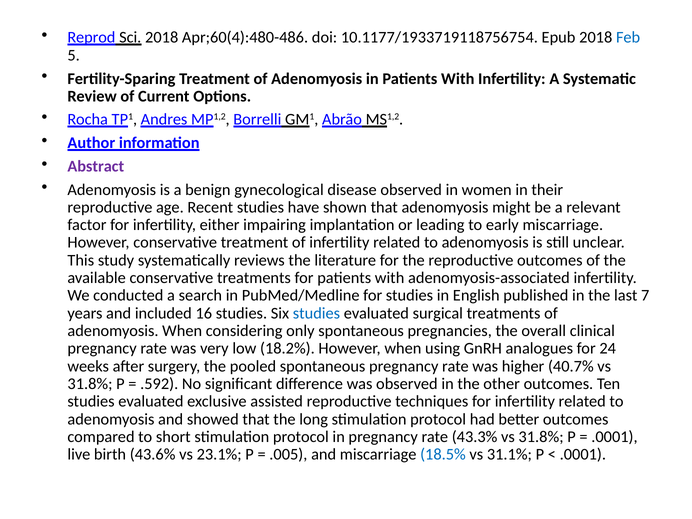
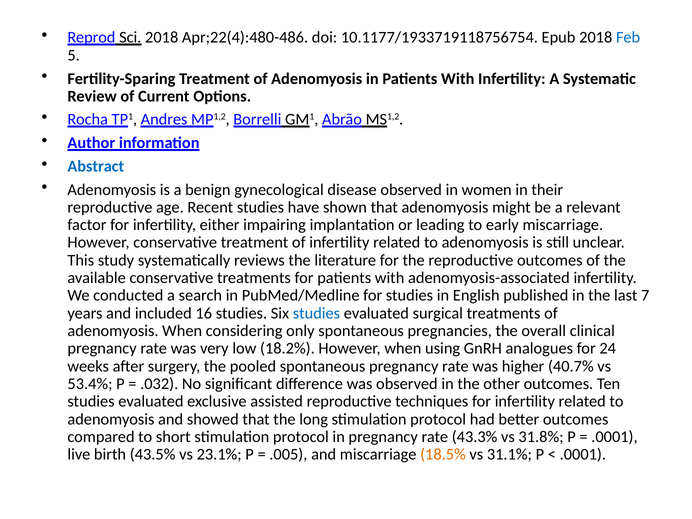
Apr;60(4):480-486: Apr;60(4):480-486 -> Apr;22(4):480-486
Abstract colour: purple -> blue
31.8% at (90, 384): 31.8% -> 53.4%
.592: .592 -> .032
43.6%: 43.6% -> 43.5%
18.5% colour: blue -> orange
